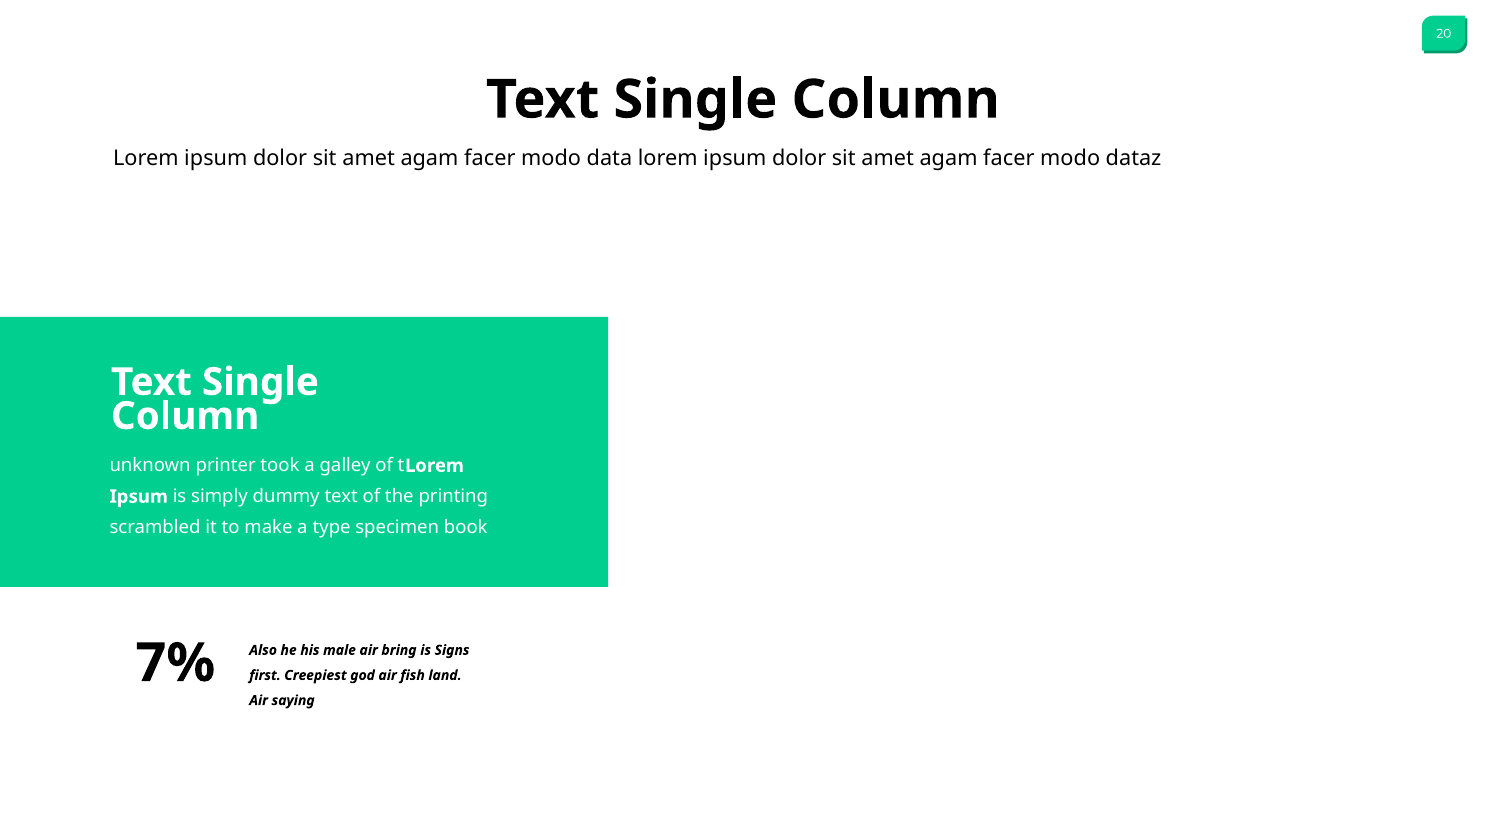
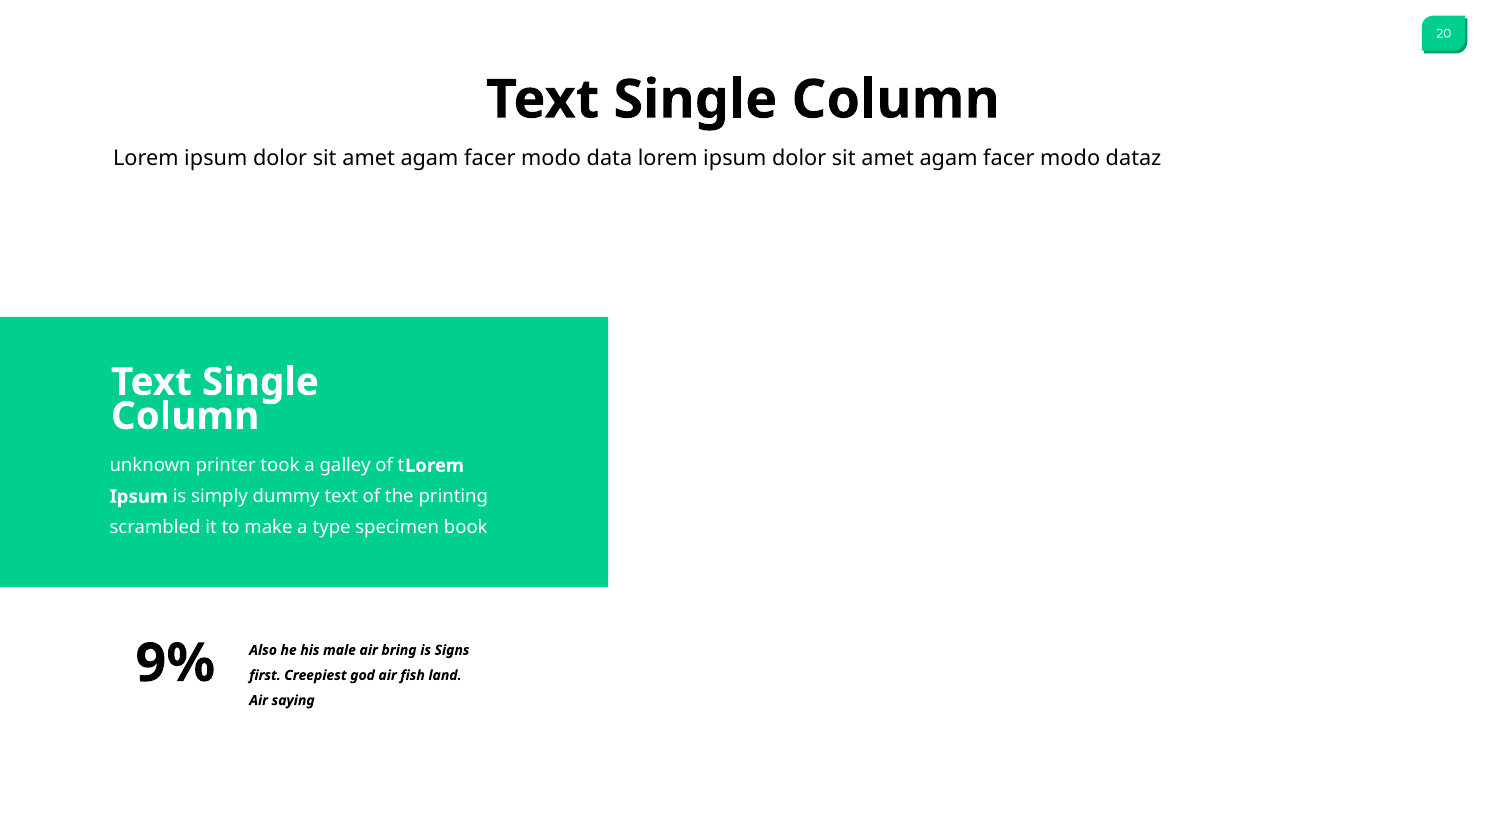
7%: 7% -> 9%
